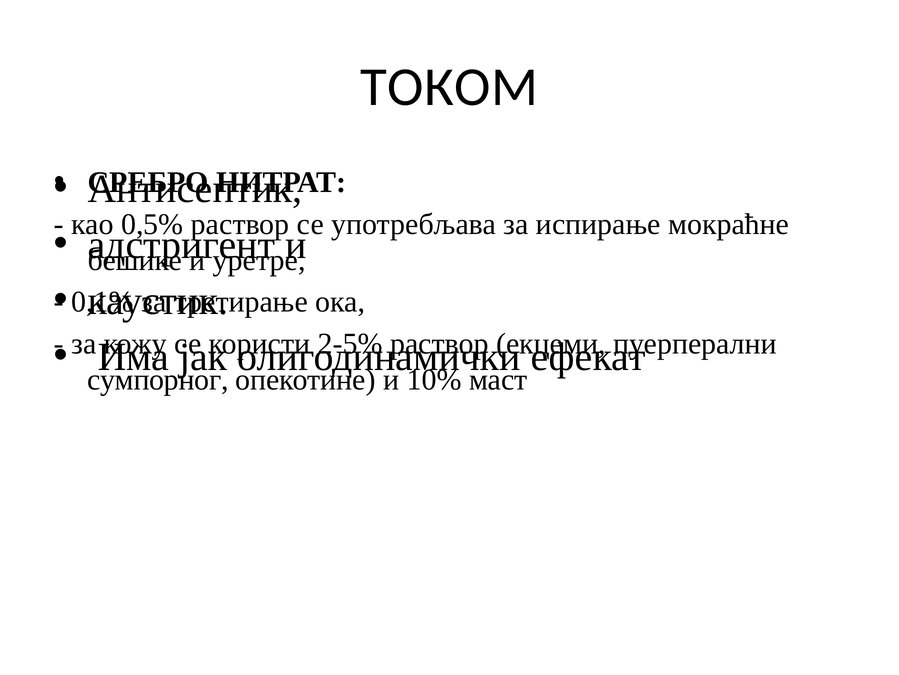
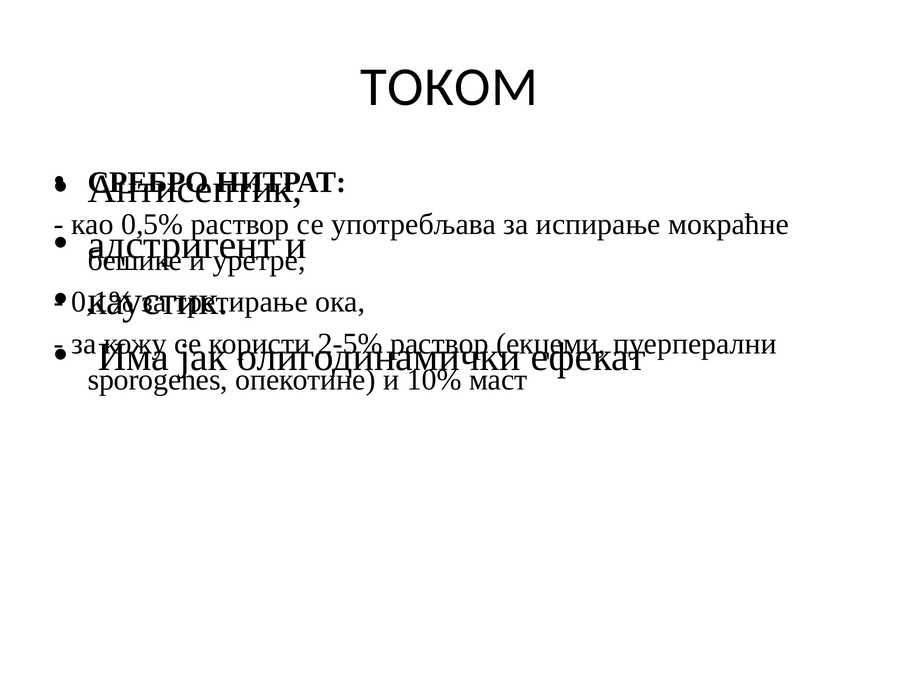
сумпорног: сумпорног -> sporogenes
